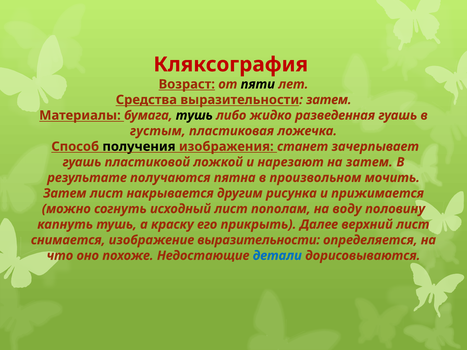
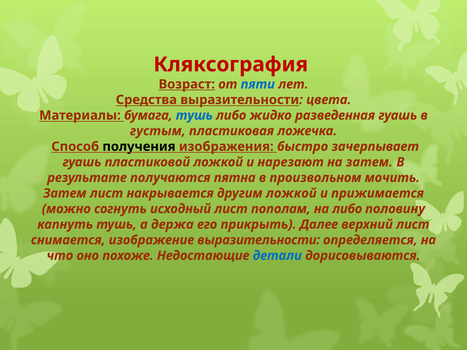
пяти colour: black -> blue
выразительности затем: затем -> цвета
тушь at (194, 115) colour: black -> blue
станет: станет -> быстро
другим рисунка: рисунка -> ложкой
на воду: воду -> либо
краску: краску -> держа
